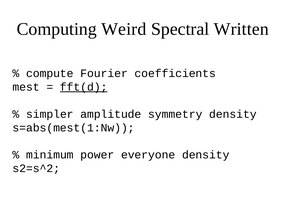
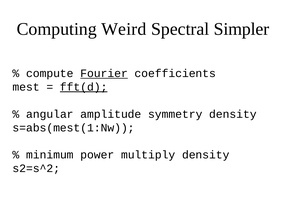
Written: Written -> Simpler
Fourier underline: none -> present
simpler: simpler -> angular
everyone: everyone -> multiply
